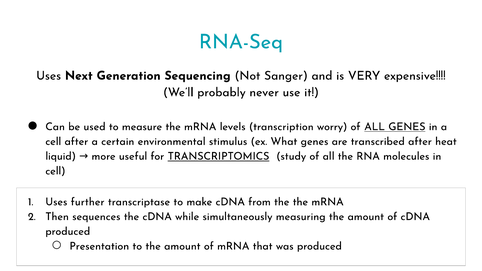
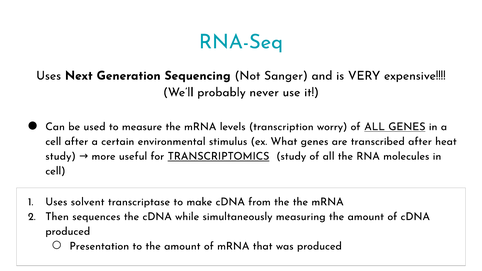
liquid at (61, 156): liquid -> study
further: further -> solvent
